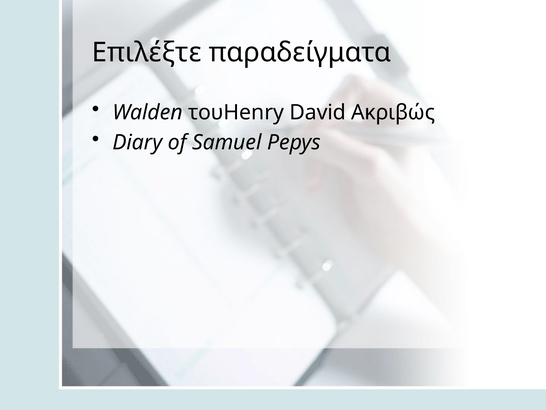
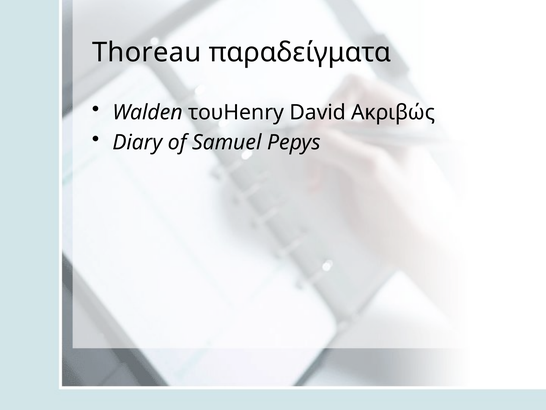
Επιλέξτε: Επιλέξτε -> Thoreau
